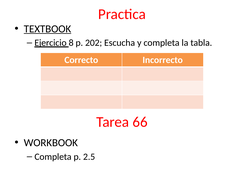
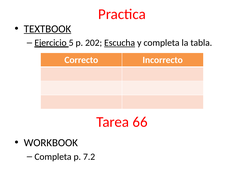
8: 8 -> 5
Escucha underline: none -> present
2.5: 2.5 -> 7.2
